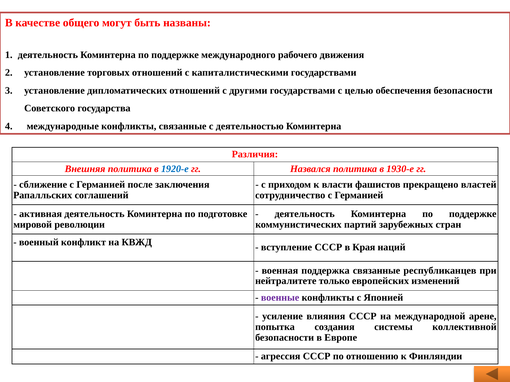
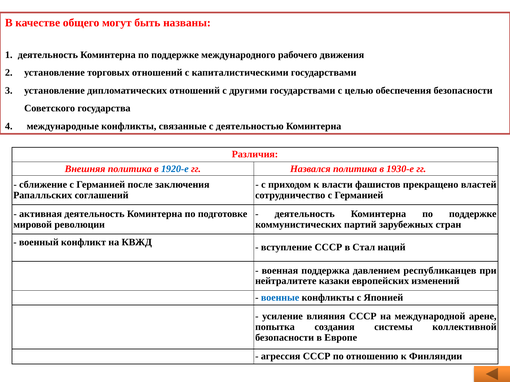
Края: Края -> Стал
поддержка связанные: связанные -> давлением
только: только -> казаки
военные colour: purple -> blue
